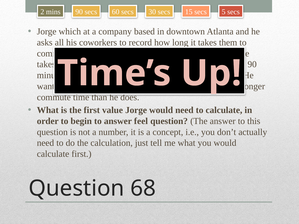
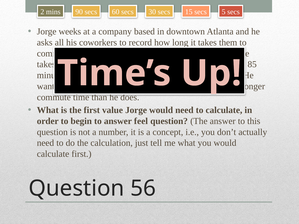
which: which -> weeks
90 at (252, 64): 90 -> 85
68: 68 -> 56
